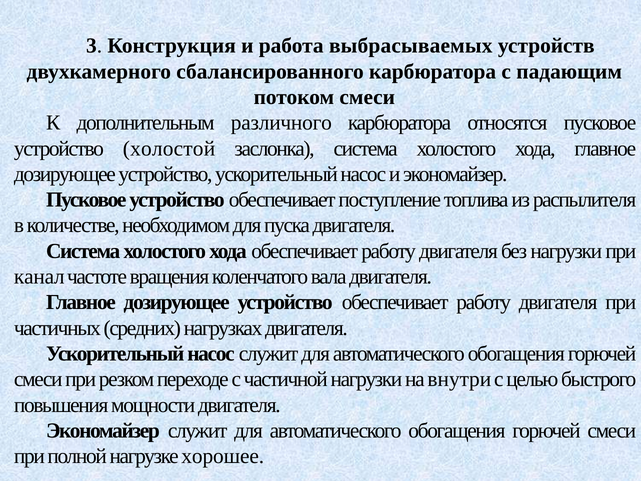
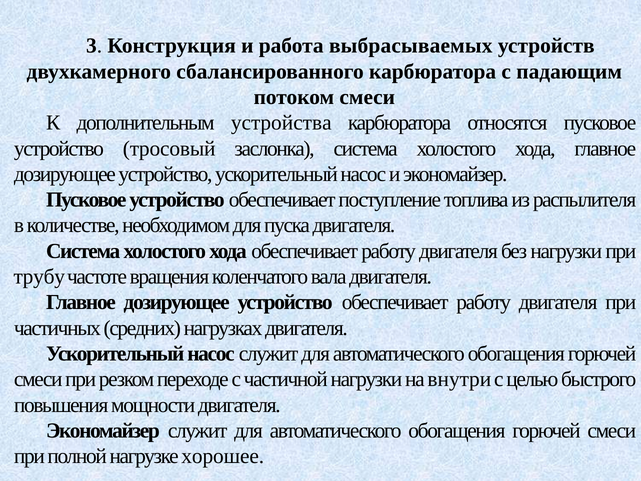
различного: различного -> устройства
холостой: холостой -> тросовый
канал: канал -> трубу
